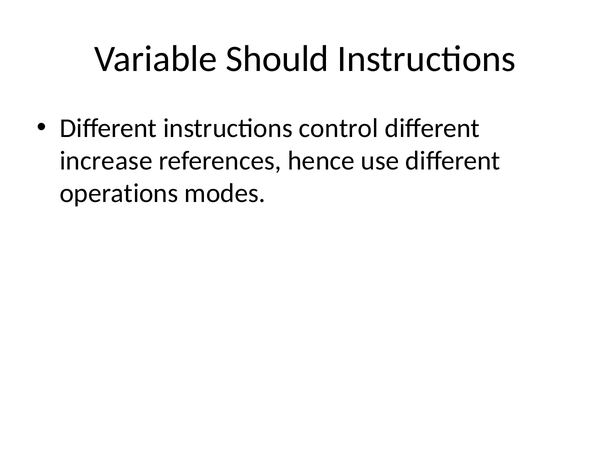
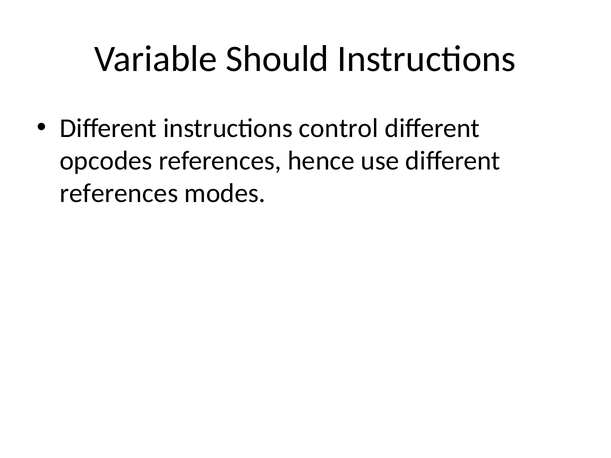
increase: increase -> opcodes
operations at (119, 193): operations -> references
